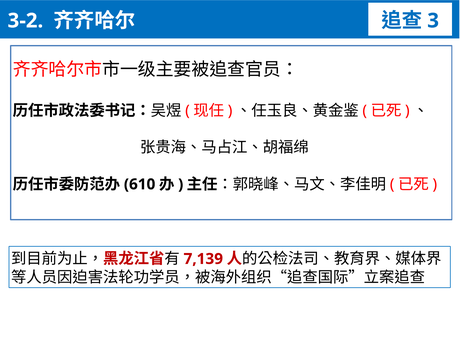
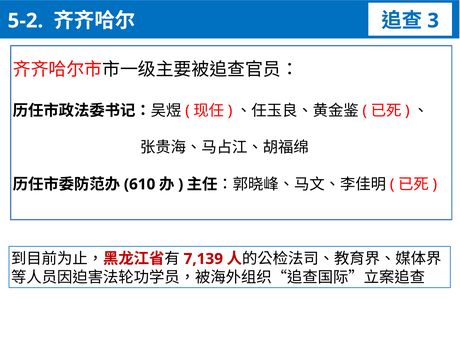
3-2: 3-2 -> 5-2
